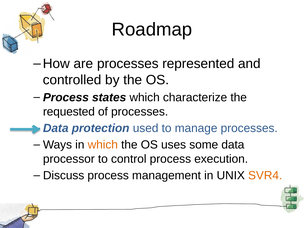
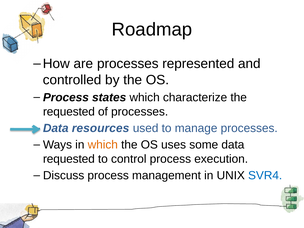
protection: protection -> resources
processor at (69, 159): processor -> requested
SVR4 colour: orange -> blue
